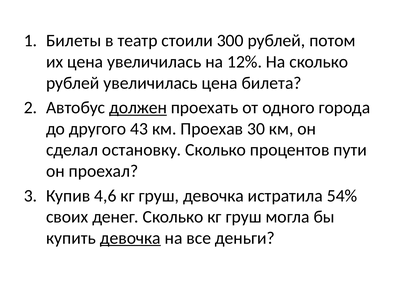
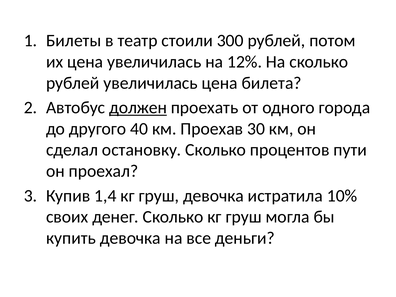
43: 43 -> 40
4,6: 4,6 -> 1,4
54%: 54% -> 10%
девочка at (130, 238) underline: present -> none
